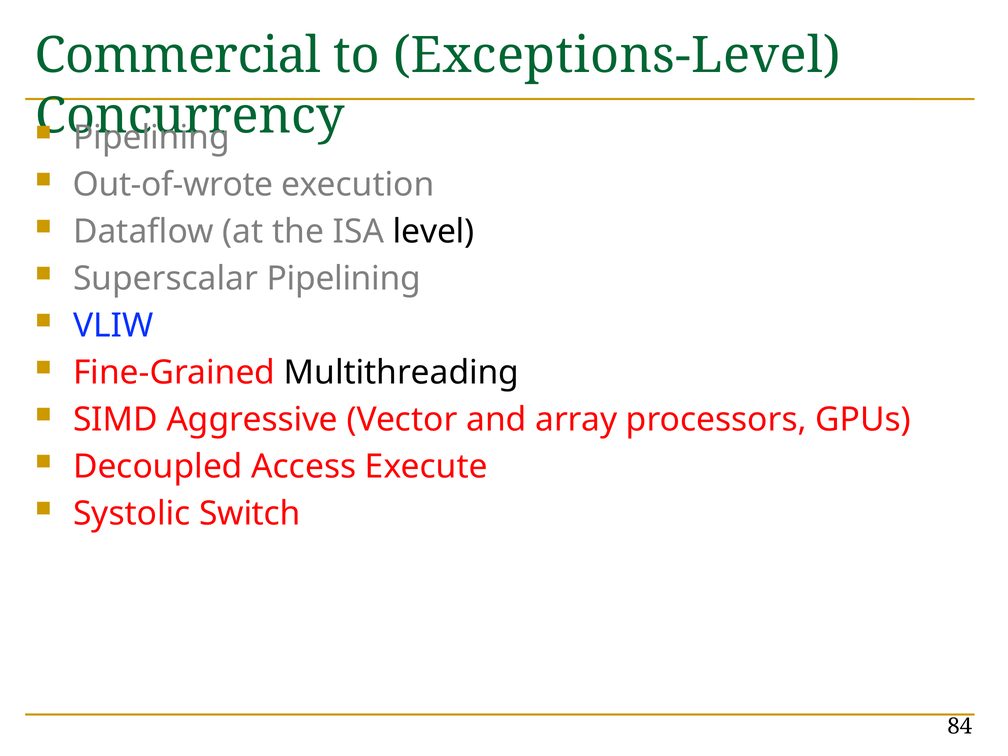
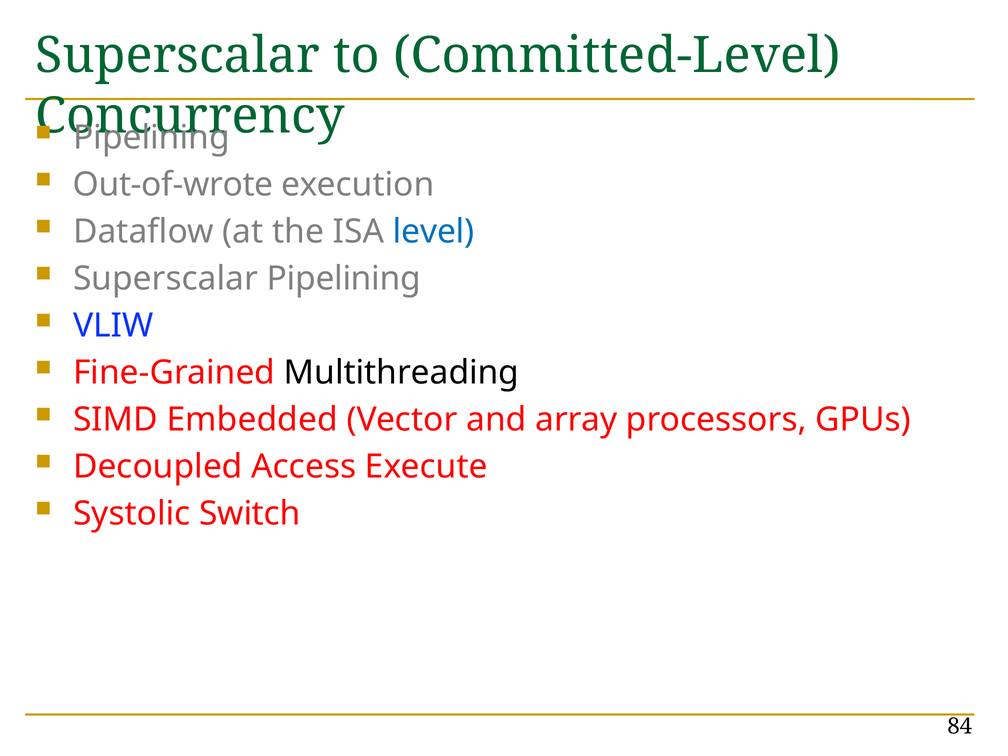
Commercial at (178, 56): Commercial -> Superscalar
Exceptions-Level: Exceptions-Level -> Committed-Level
level colour: black -> blue
Aggressive: Aggressive -> Embedded
